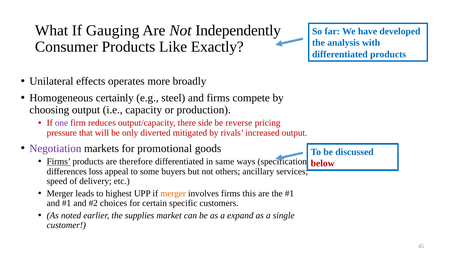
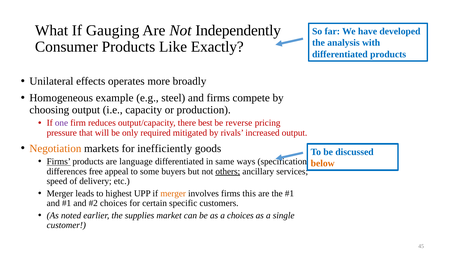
certainly: certainly -> example
side: side -> best
diverted: diverted -> required
Negotiation colour: purple -> orange
promotional: promotional -> inefficiently
therefore: therefore -> language
below colour: red -> orange
loss: loss -> free
others underline: none -> present
a expand: expand -> choices
